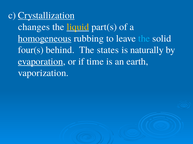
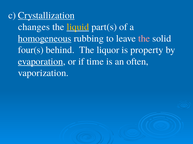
the at (144, 39) colour: light blue -> pink
states: states -> liquor
naturally: naturally -> property
earth: earth -> often
